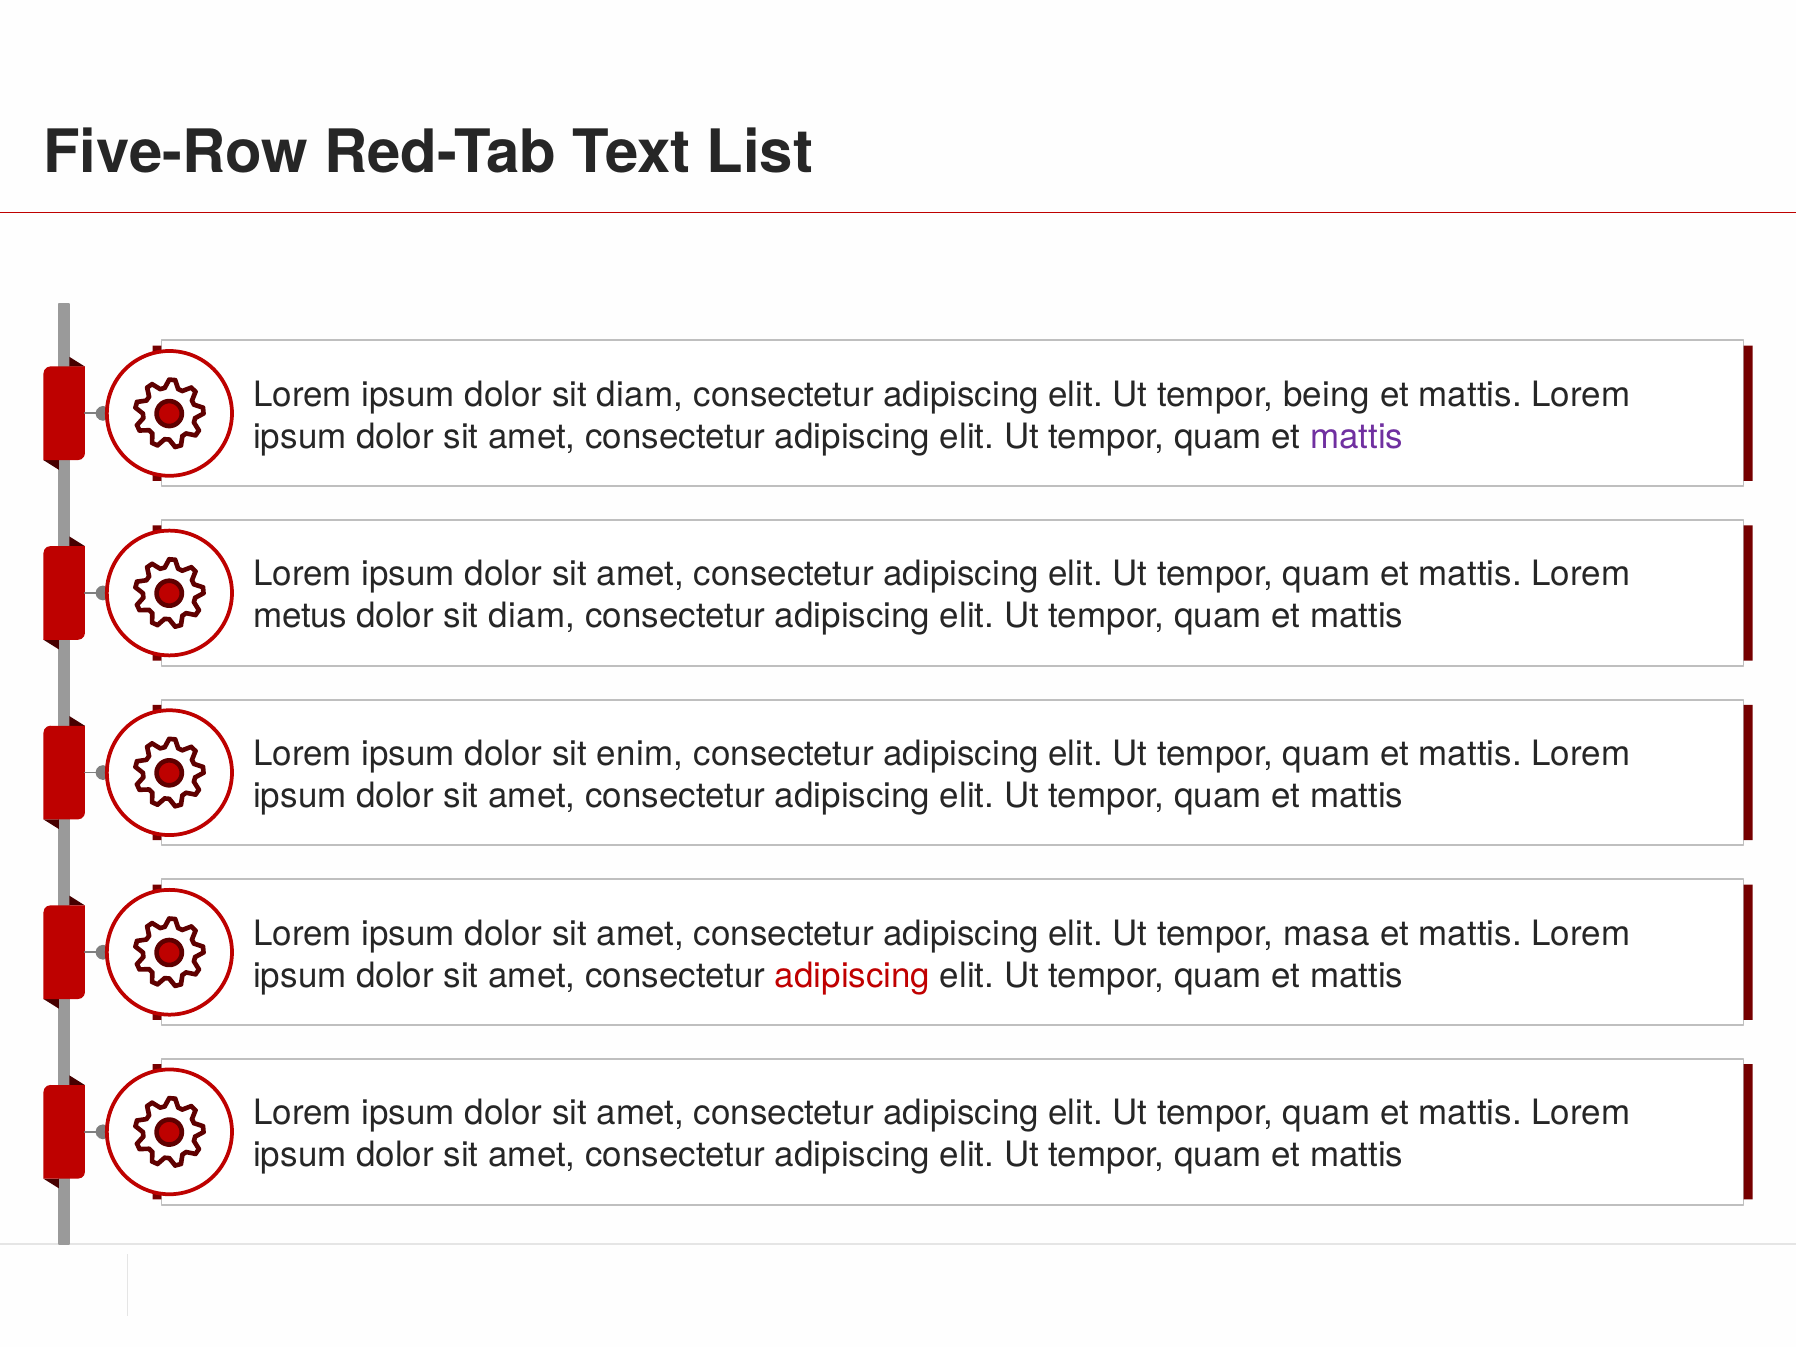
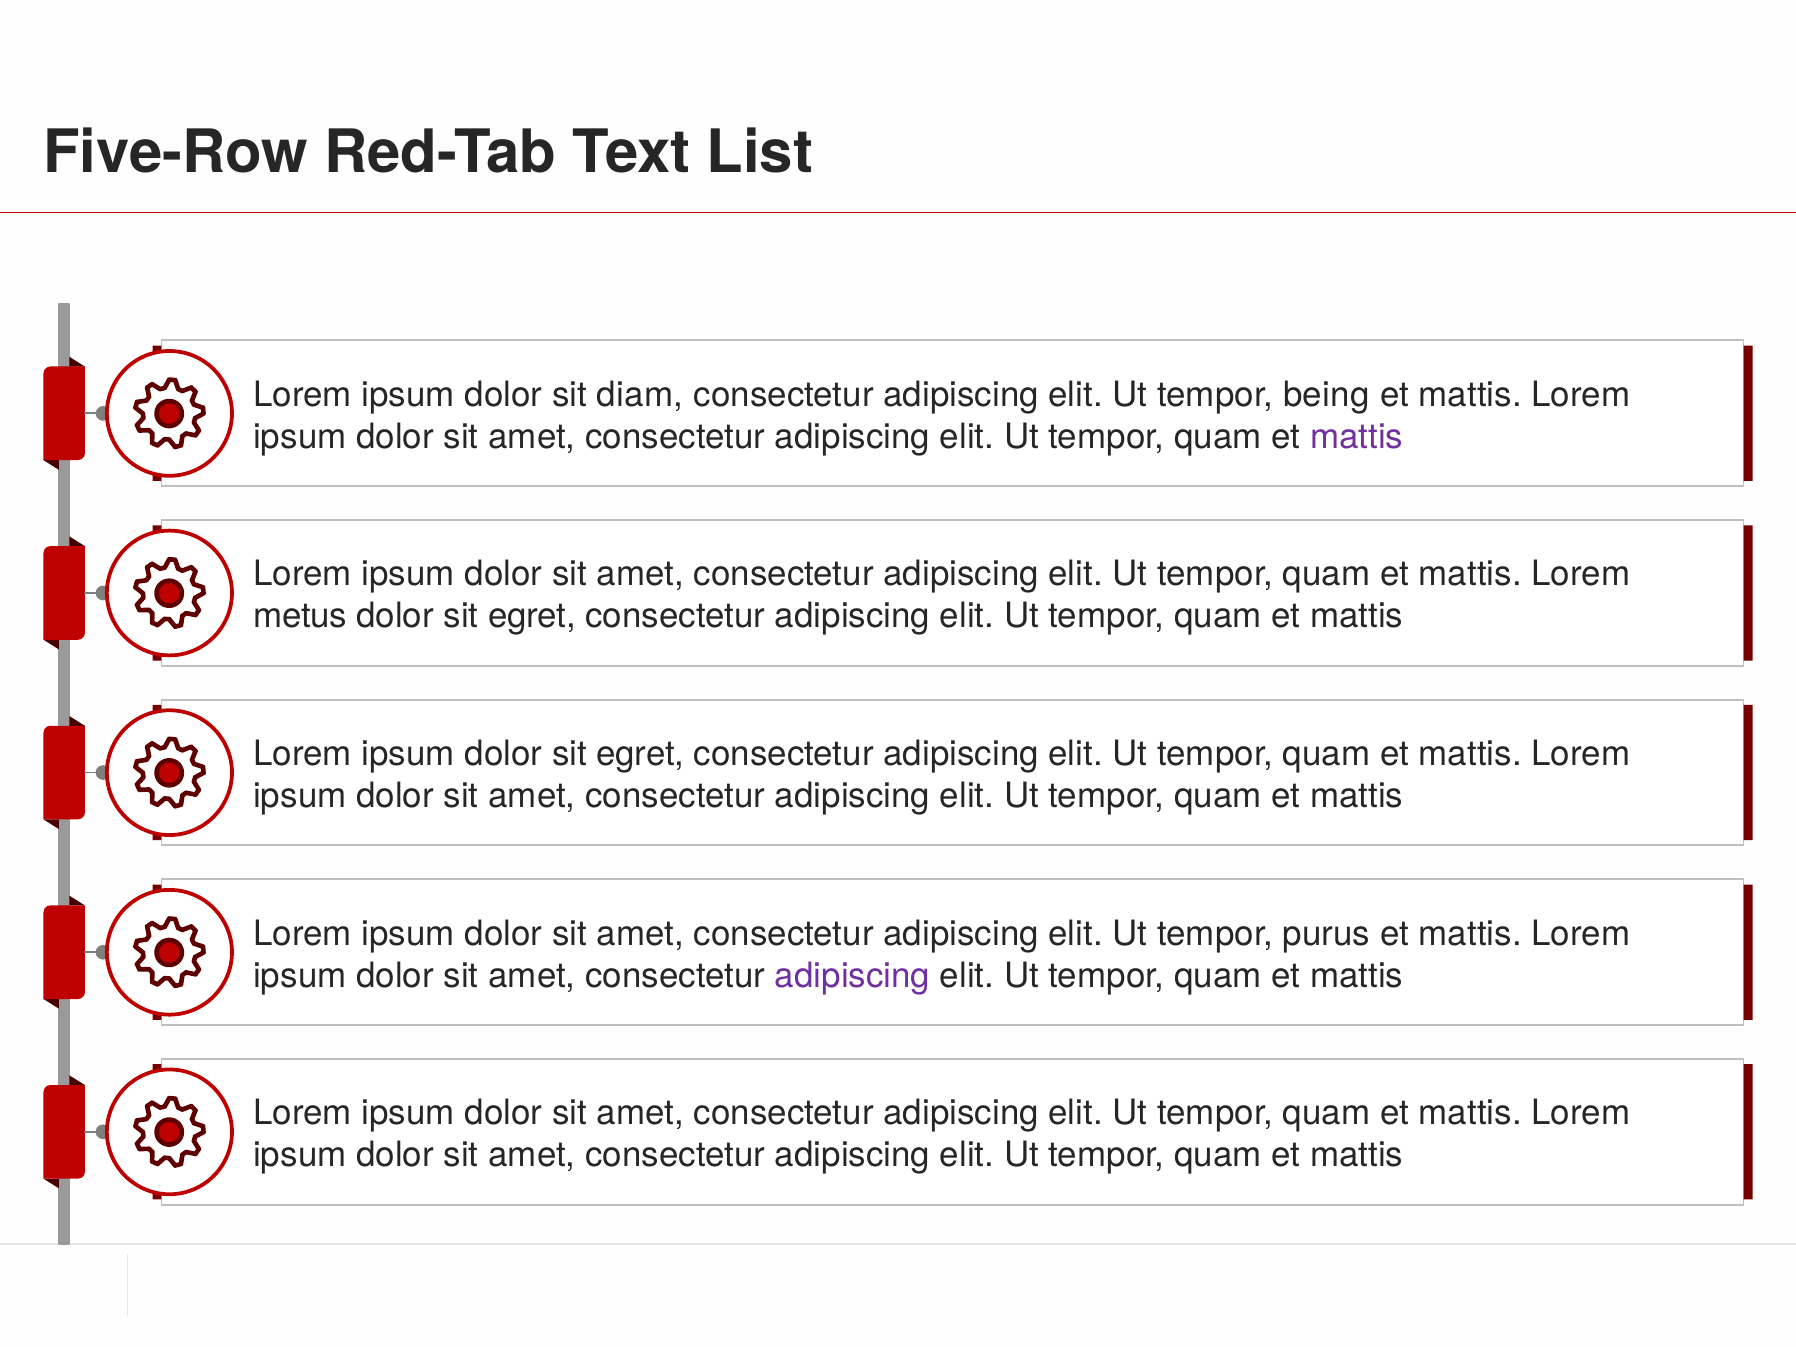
diam at (532, 616): diam -> egret
ipsum dolor sit enim: enim -> egret
masa: masa -> purus
adipiscing at (853, 976) colour: red -> purple
